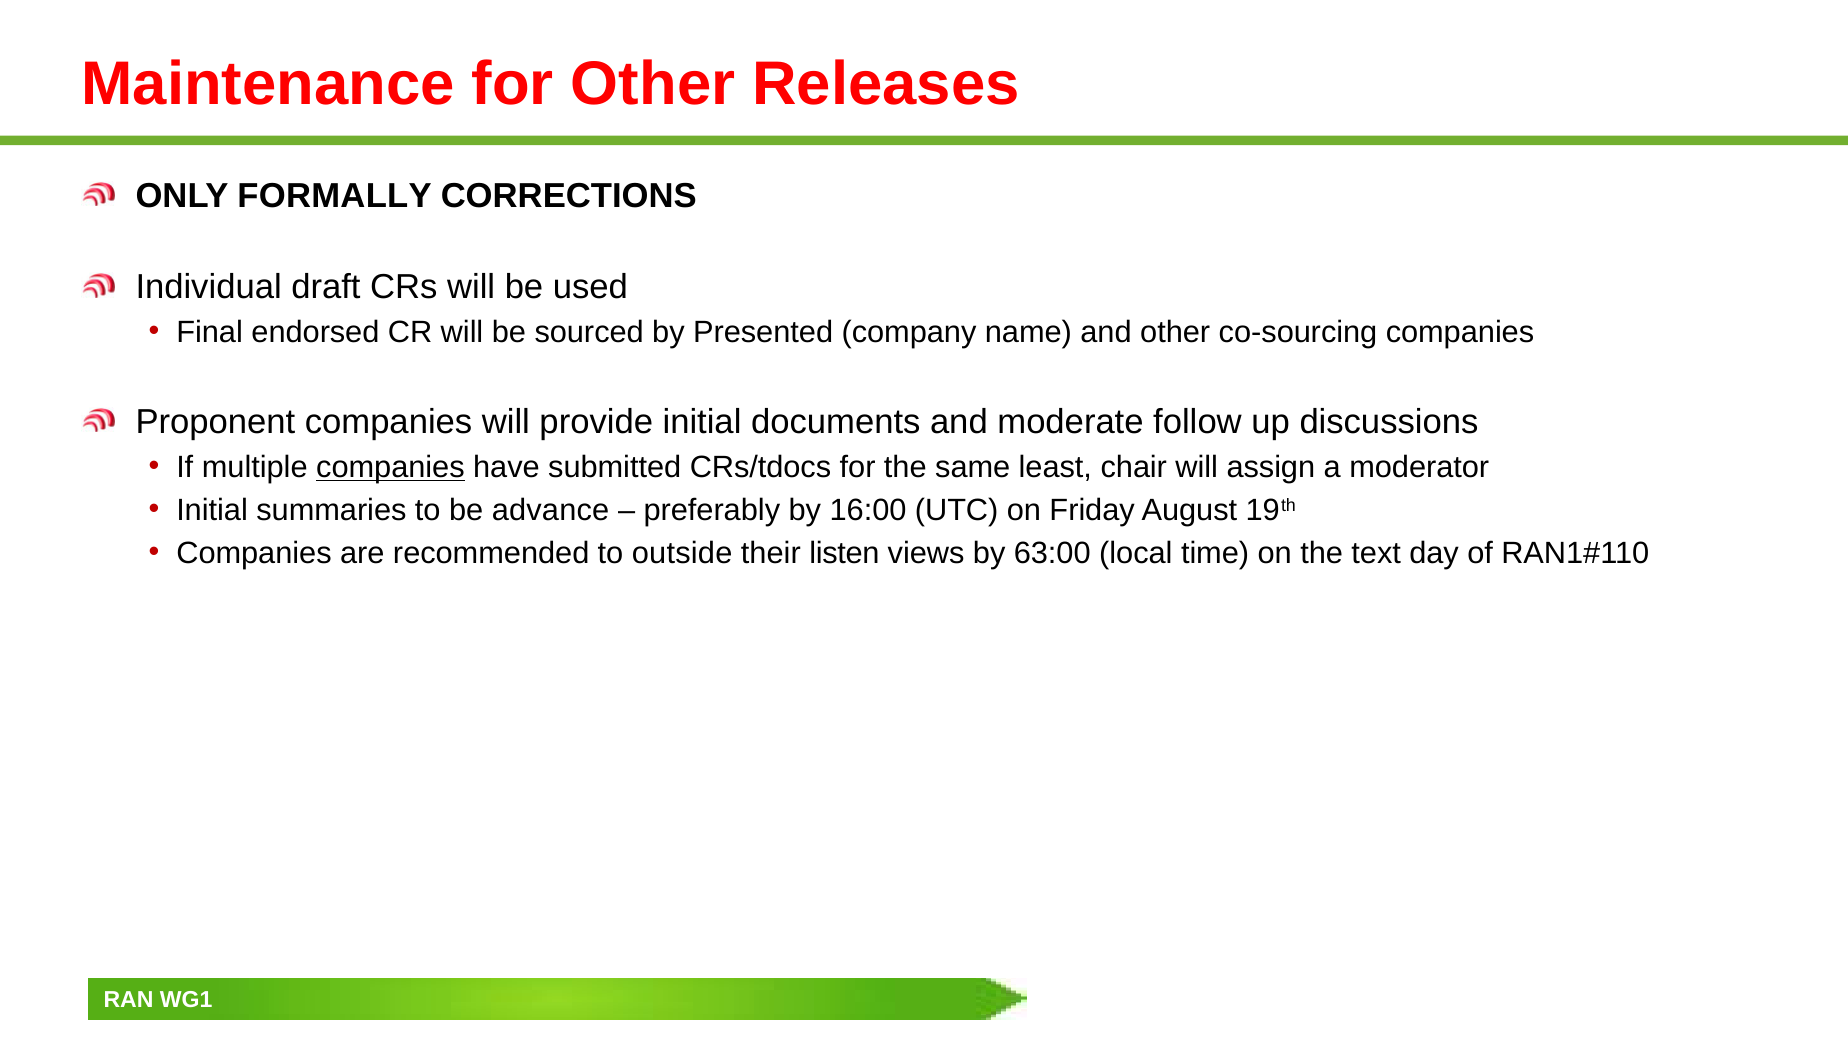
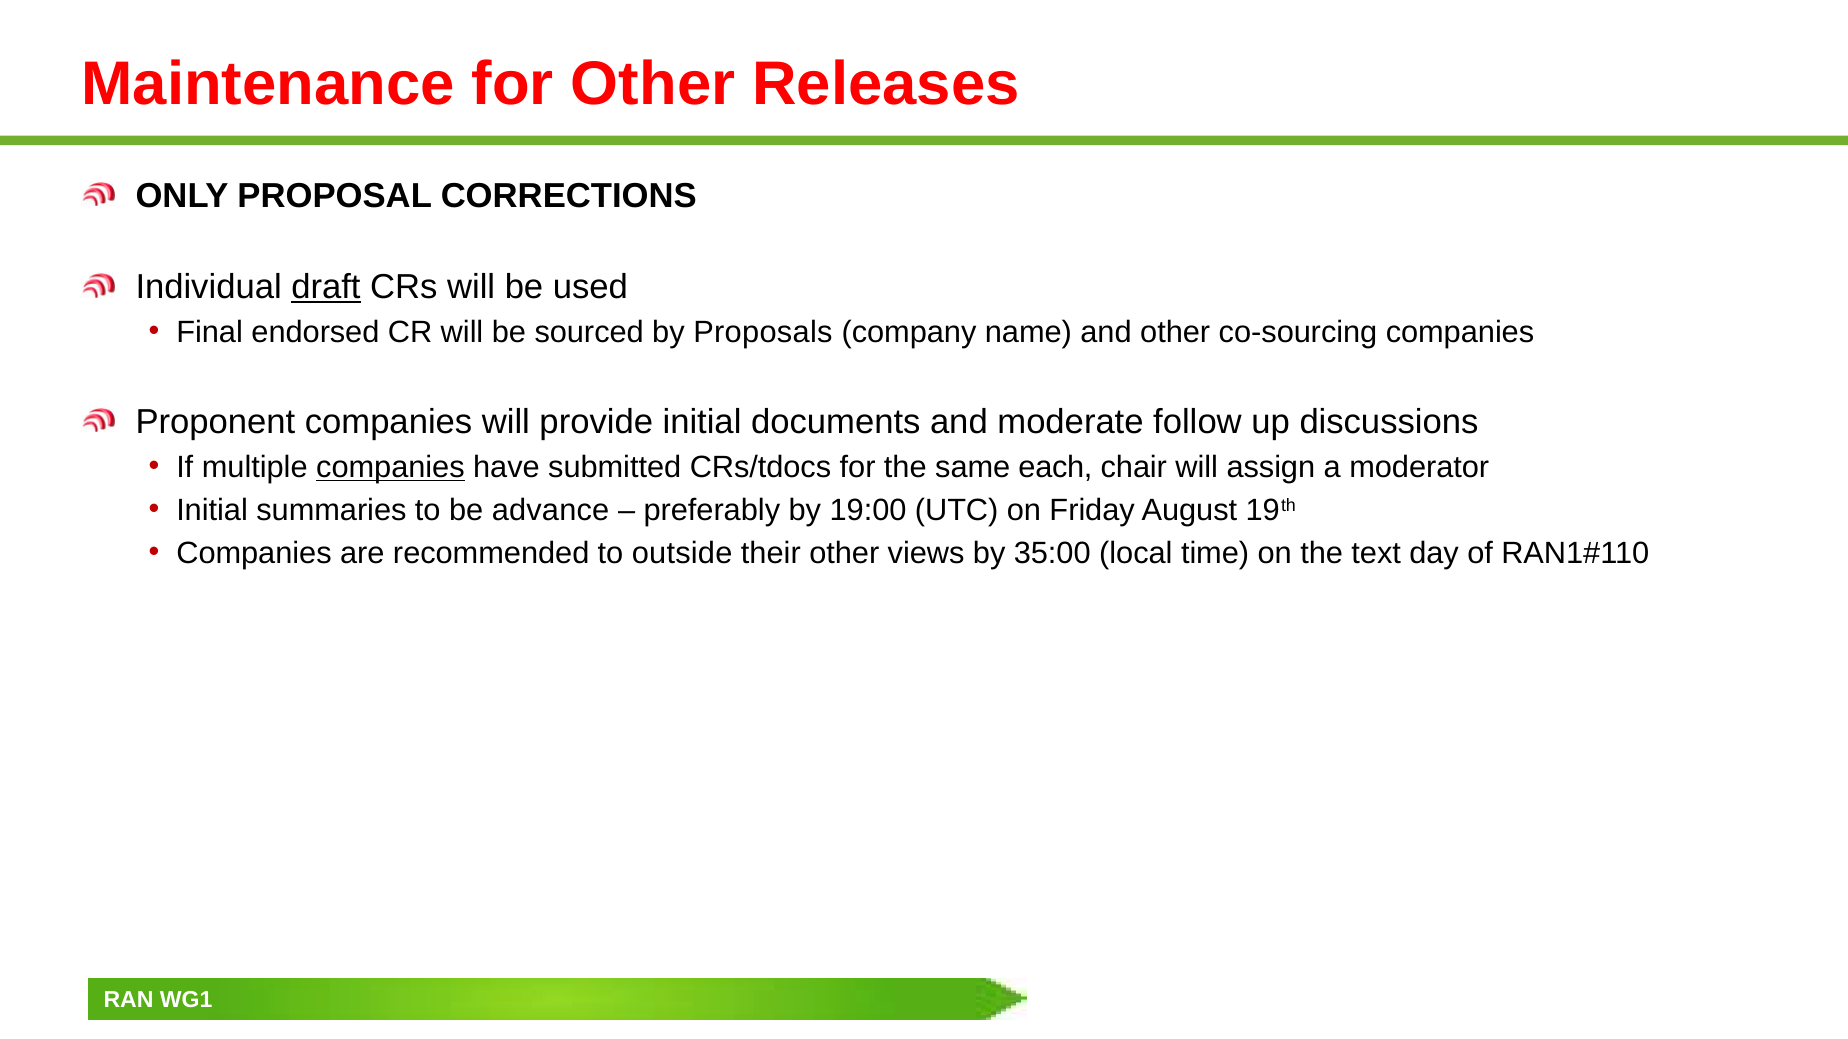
FORMALLY: FORMALLY -> PROPOSAL
draft underline: none -> present
Presented: Presented -> Proposals
least: least -> each
16:00: 16:00 -> 19:00
their listen: listen -> other
63:00: 63:00 -> 35:00
